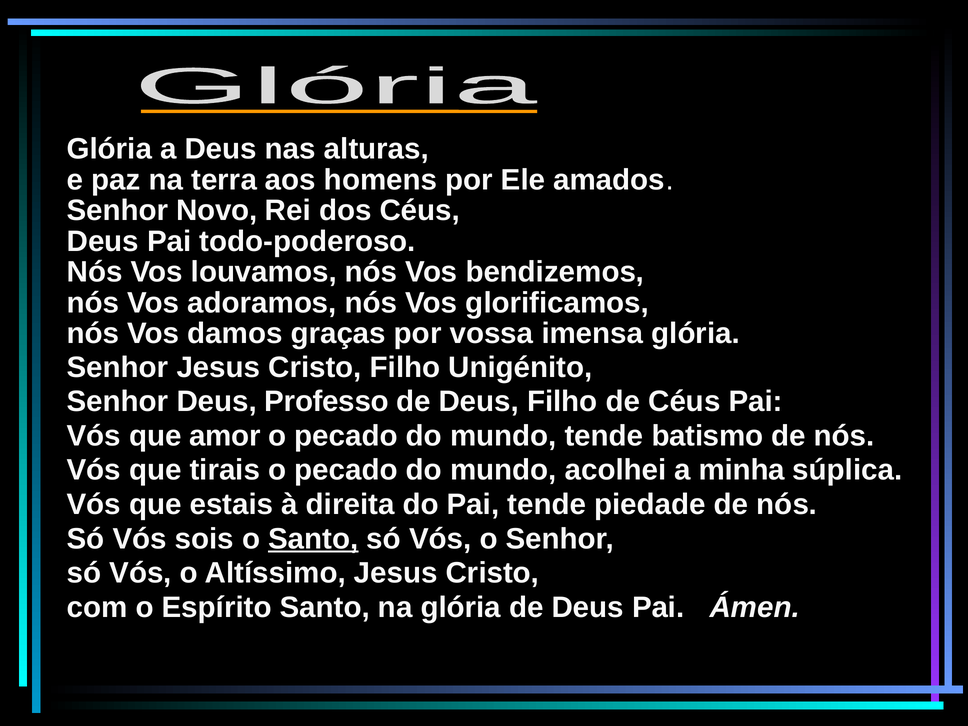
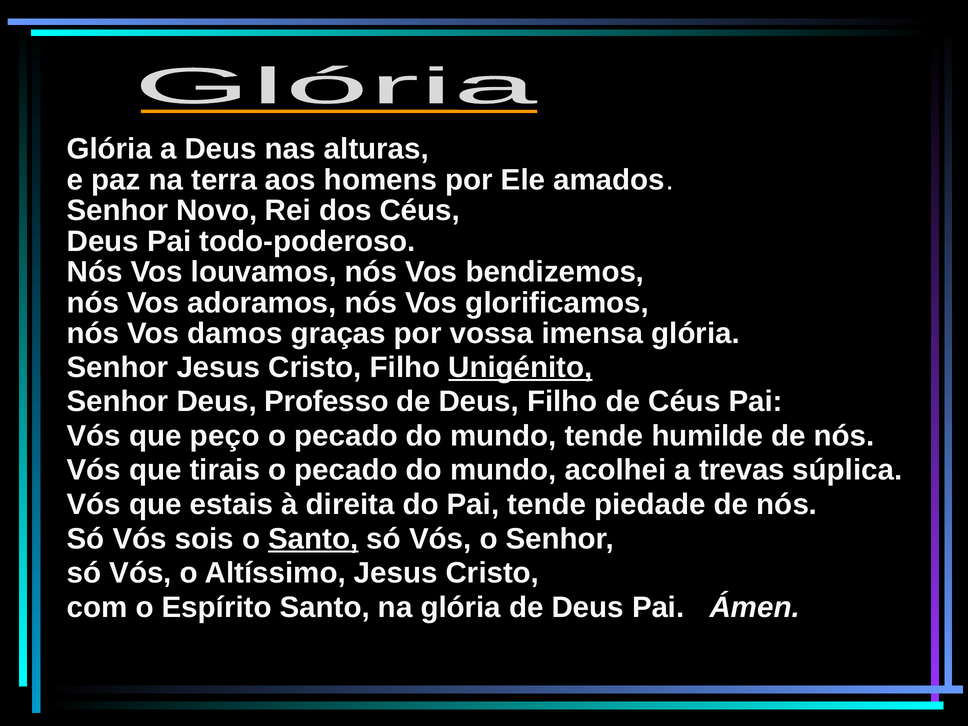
Unigénito underline: none -> present
amor: amor -> peço
batismo: batismo -> humilde
minha: minha -> trevas
